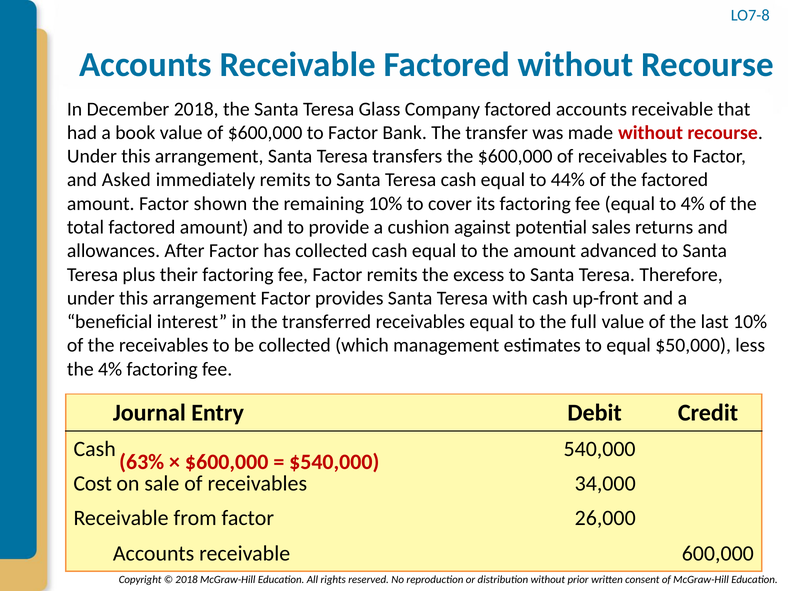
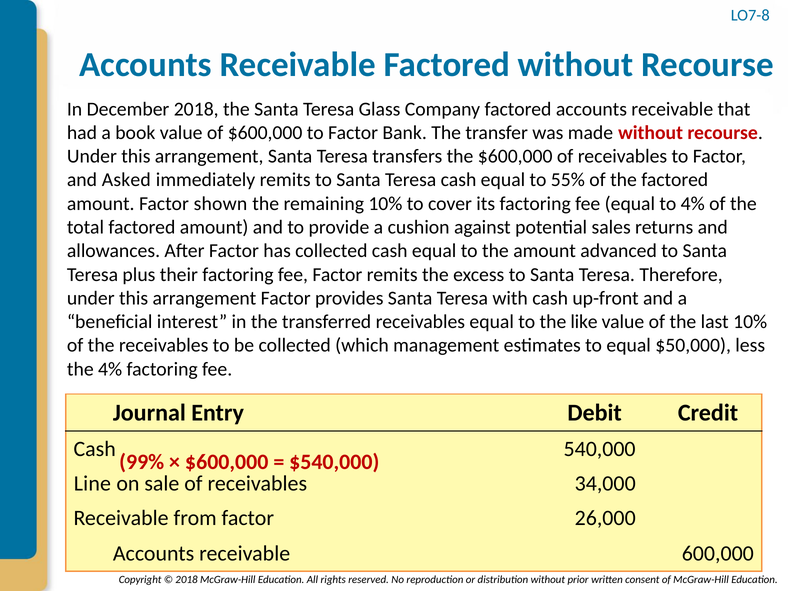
44%: 44% -> 55%
full: full -> like
63%: 63% -> 99%
Cost: Cost -> Line
